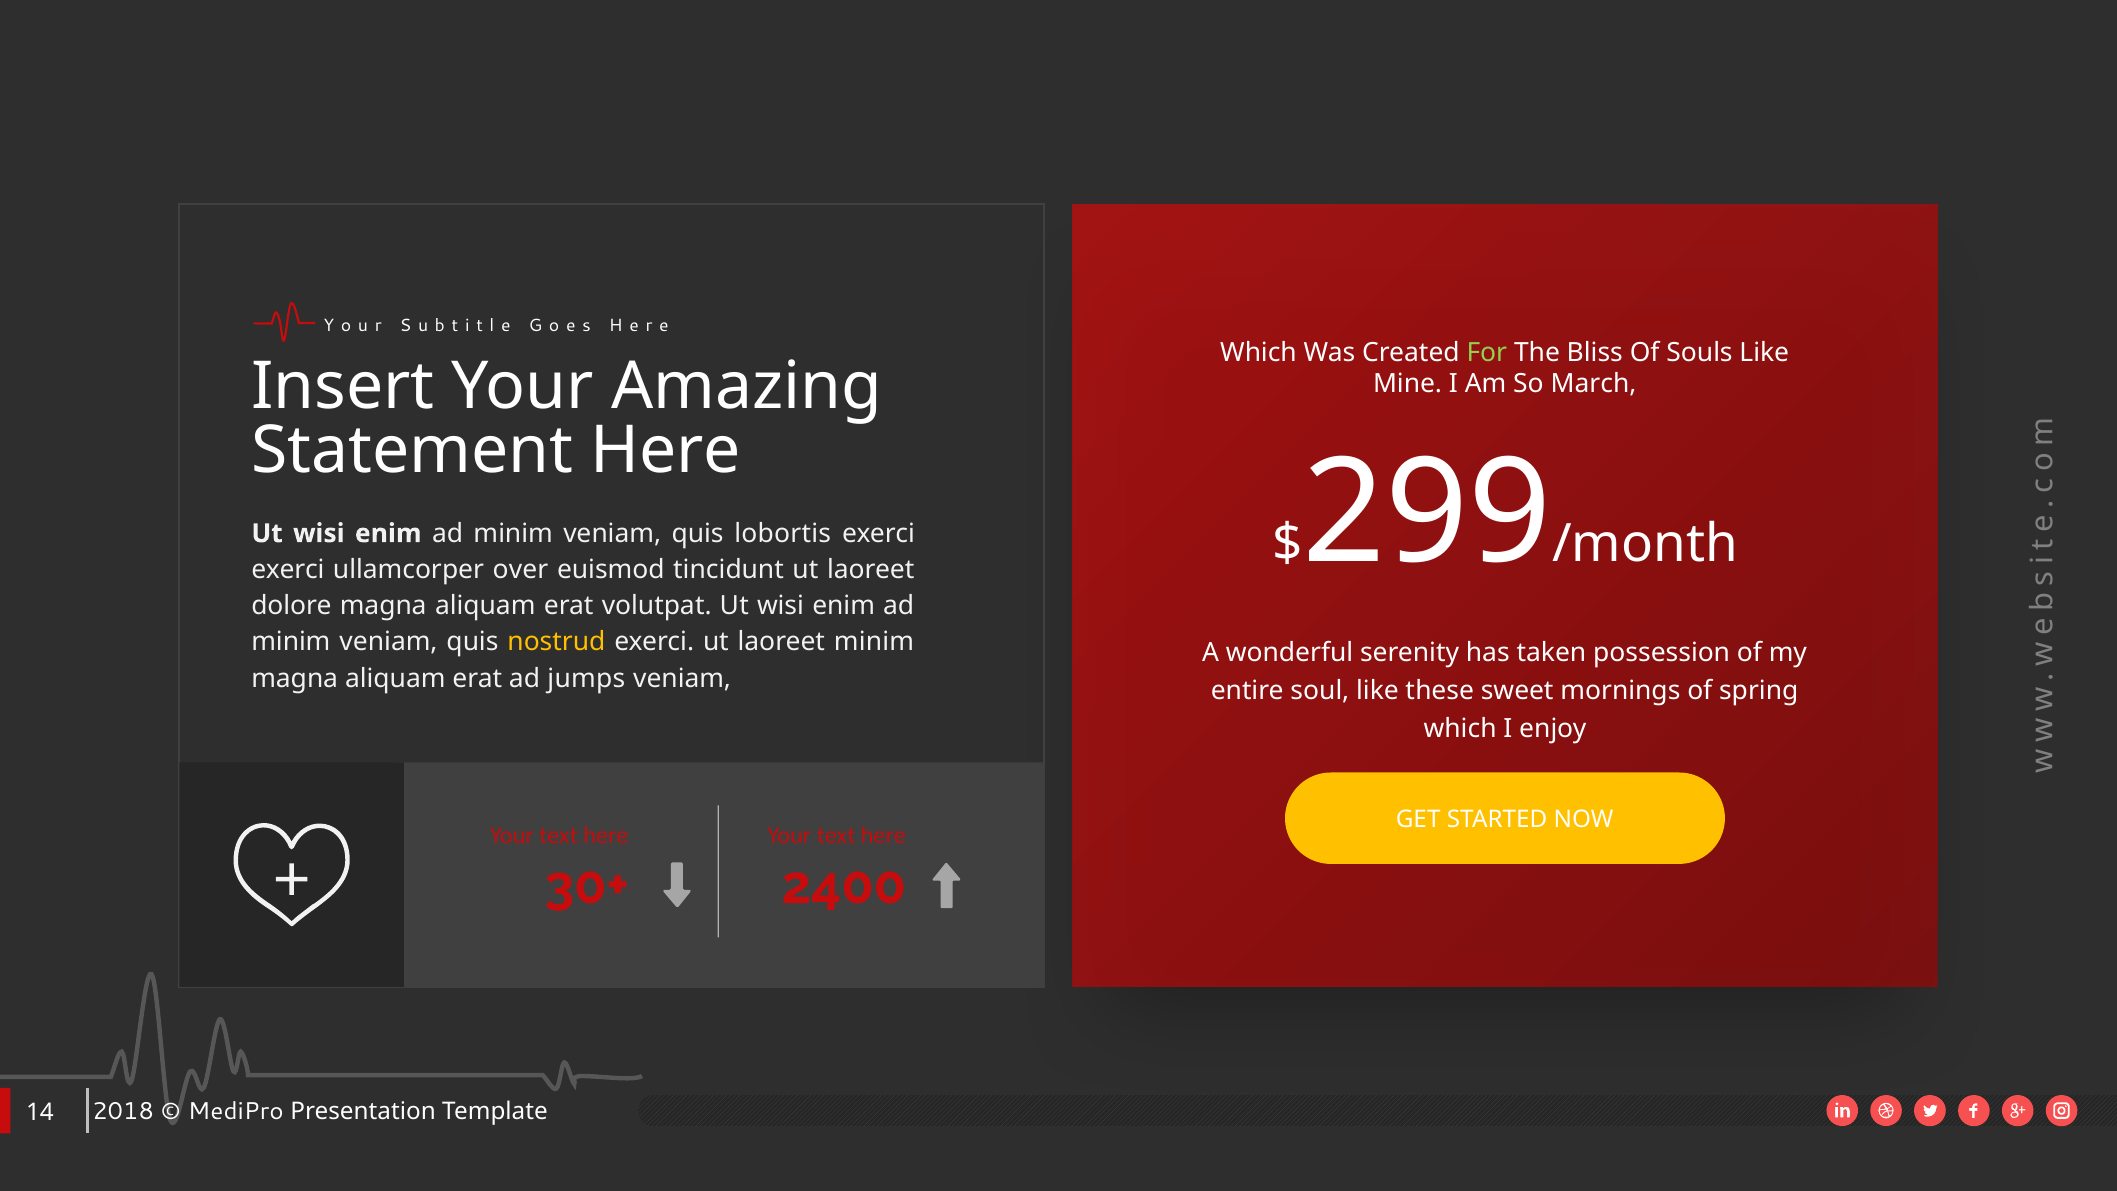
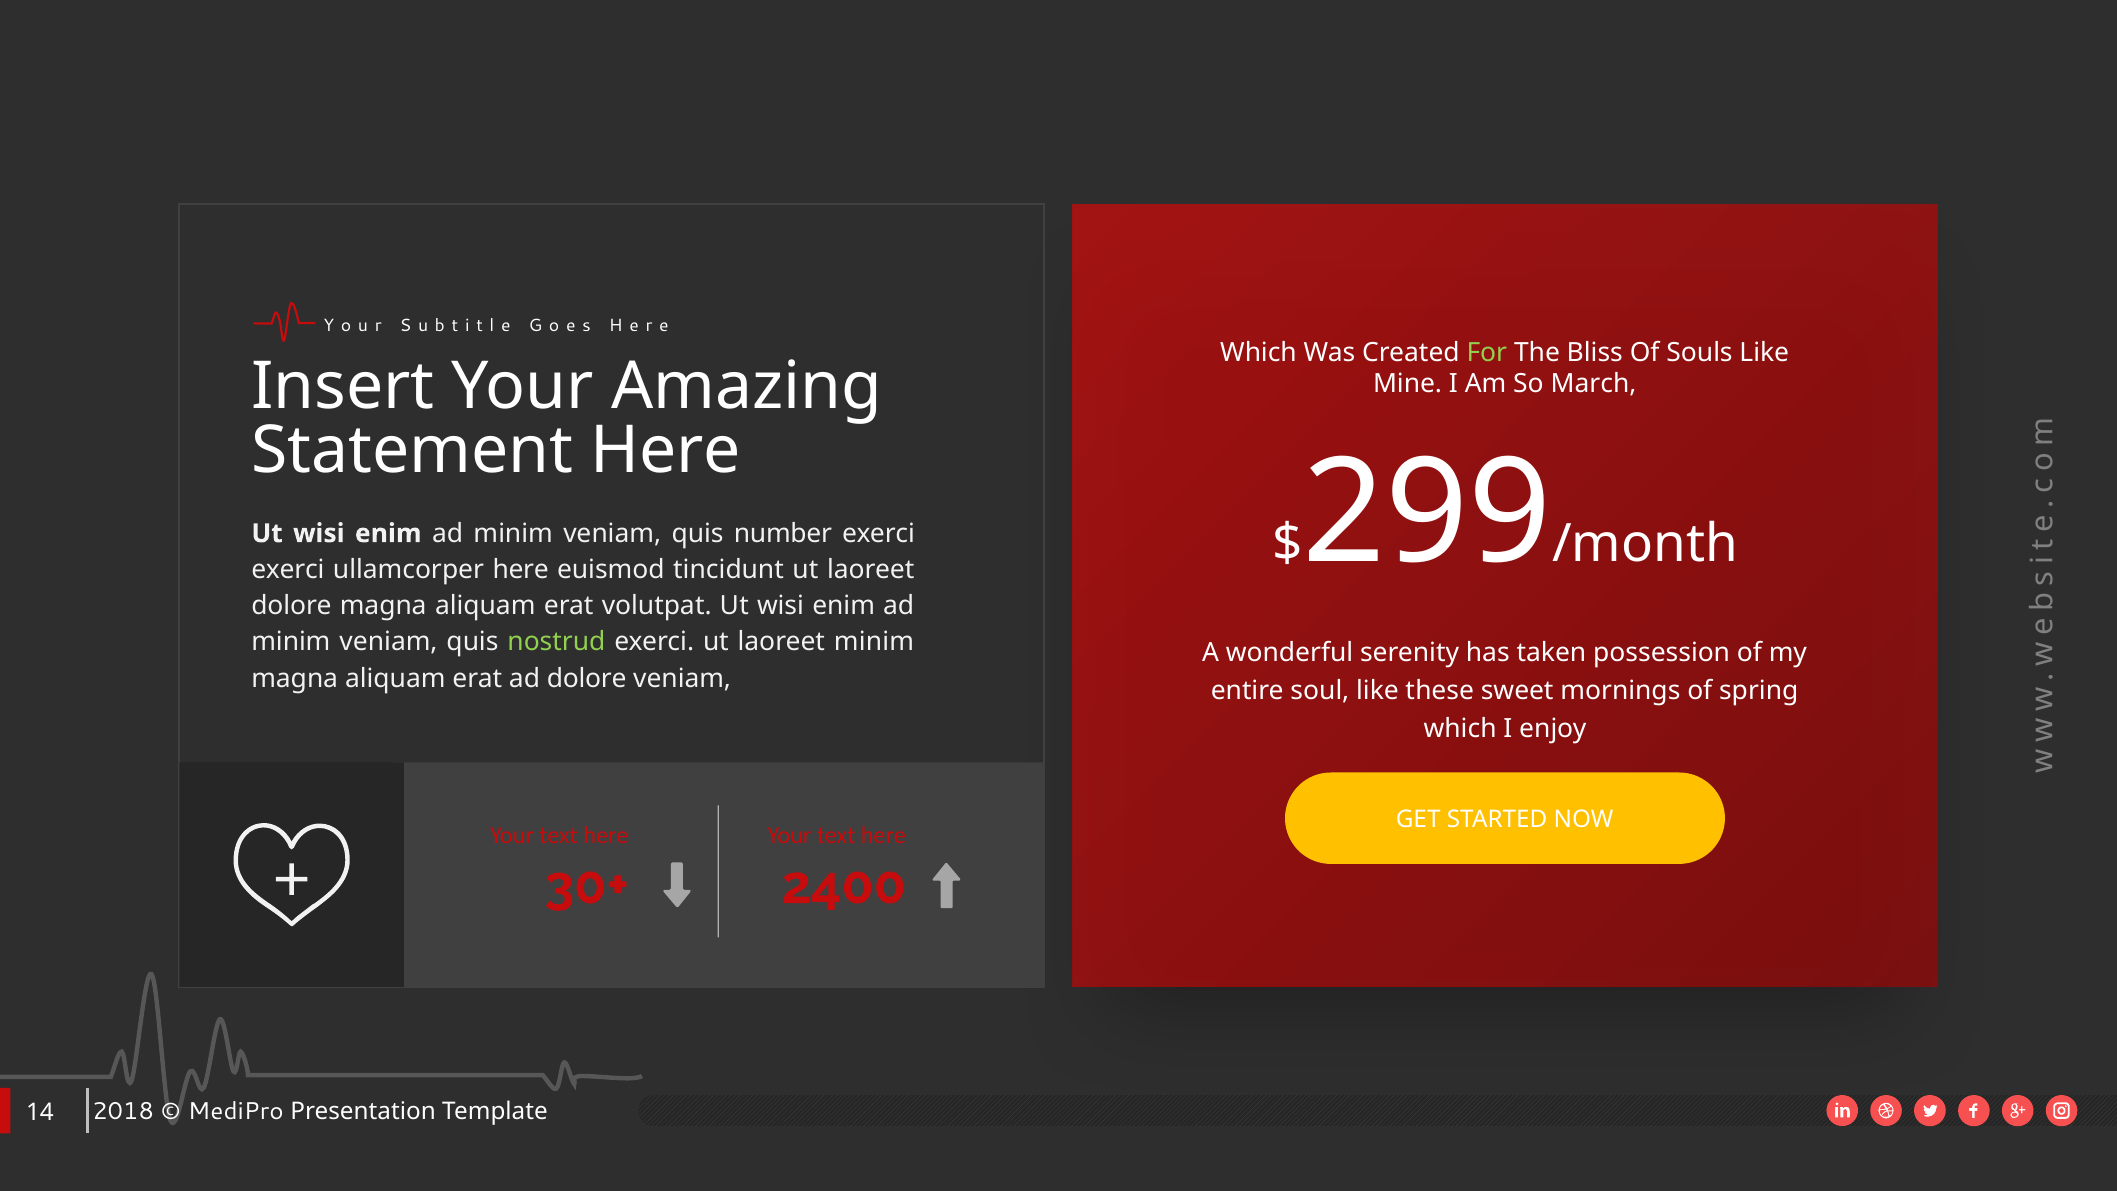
lobortis: lobortis -> number
ullamcorper over: over -> here
nostrud colour: yellow -> light green
ad jumps: jumps -> dolore
